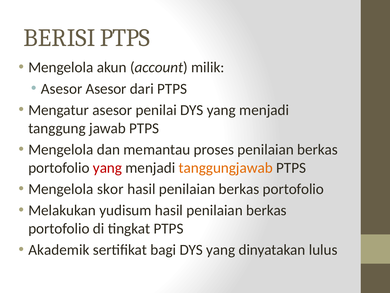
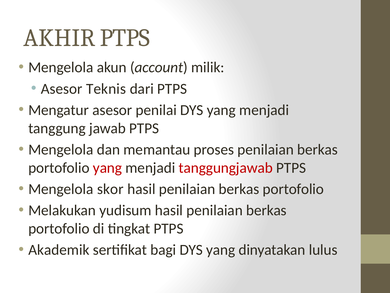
BERISI: BERISI -> AKHIR
Asesor Asesor: Asesor -> Teknis
tanggungjawab colour: orange -> red
